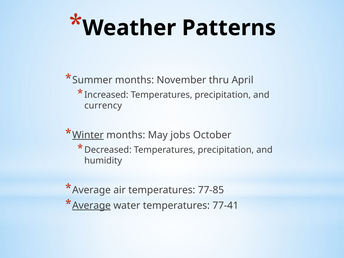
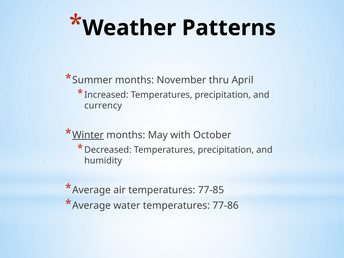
jobs: jobs -> with
Average at (92, 206) underline: present -> none
77-41: 77-41 -> 77-86
